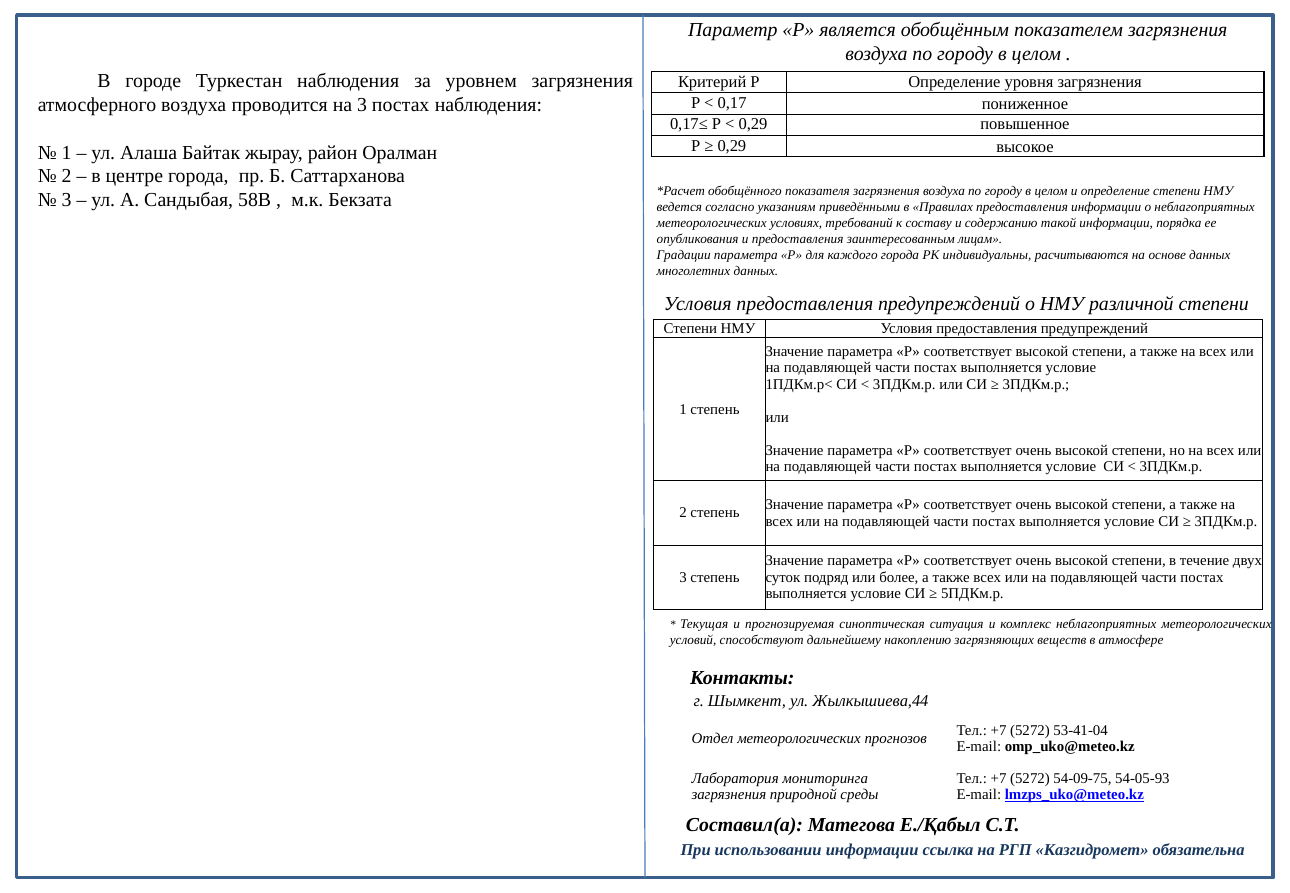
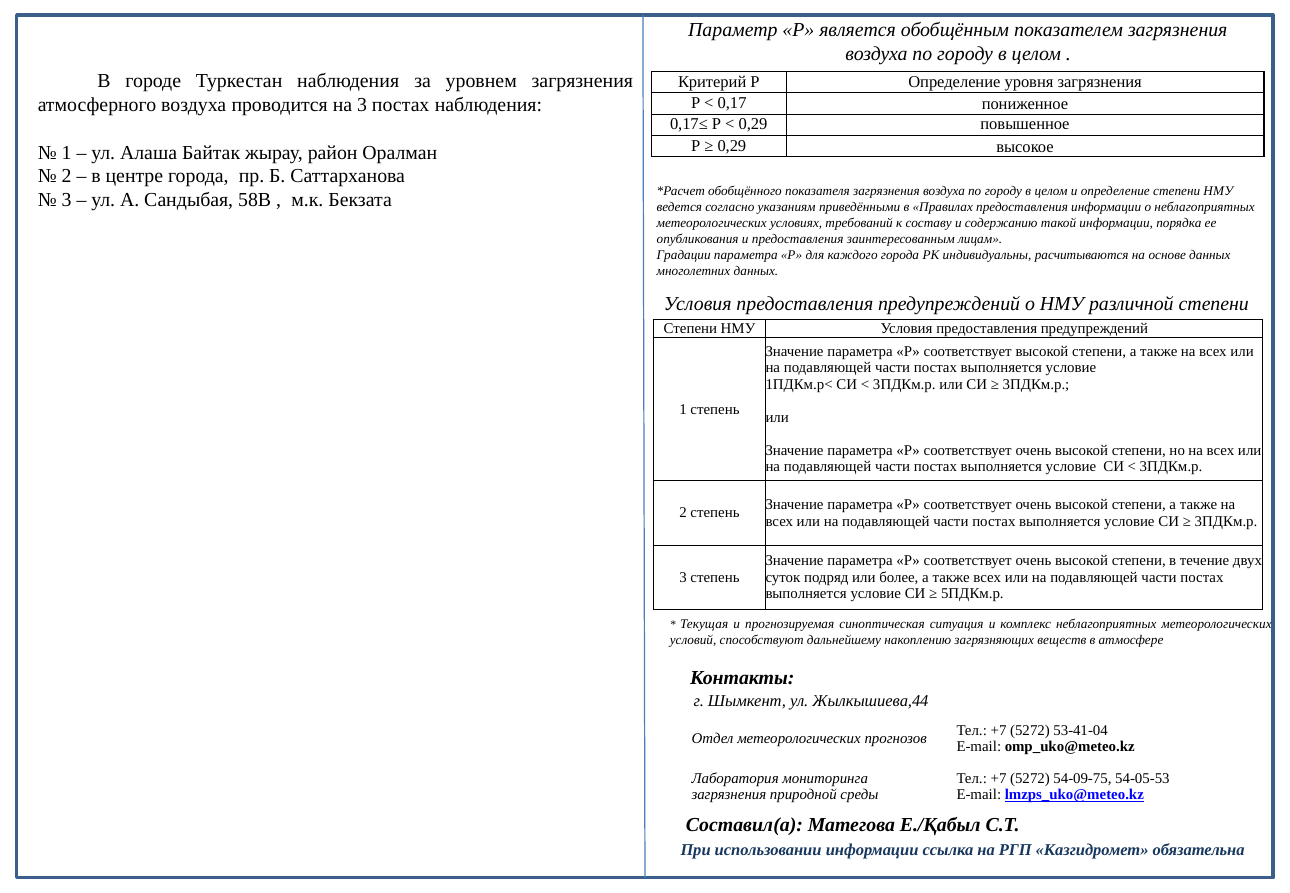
54-05-93: 54-05-93 -> 54-05-53
